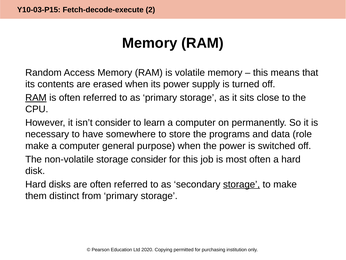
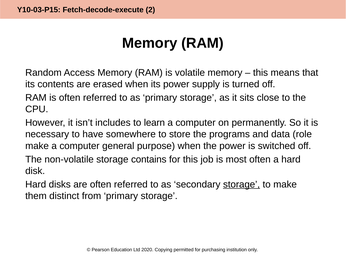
RAM at (36, 98) underline: present -> none
isn’t consider: consider -> includes
storage consider: consider -> contains
